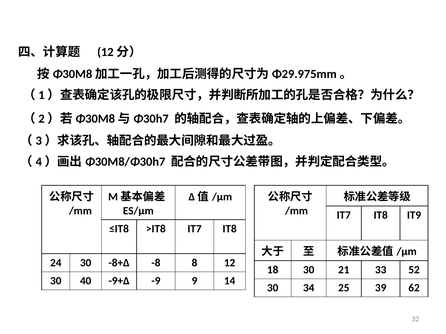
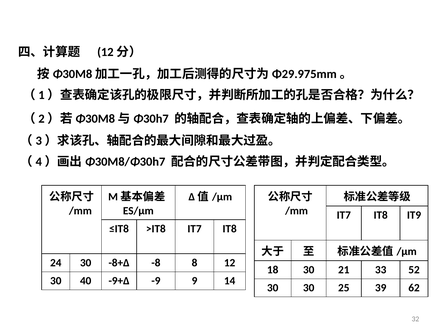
30 34: 34 -> 30
